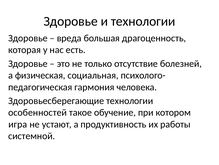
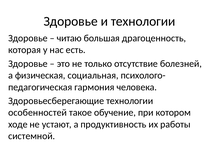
вреда: вреда -> читаю
игра: игра -> ходе
